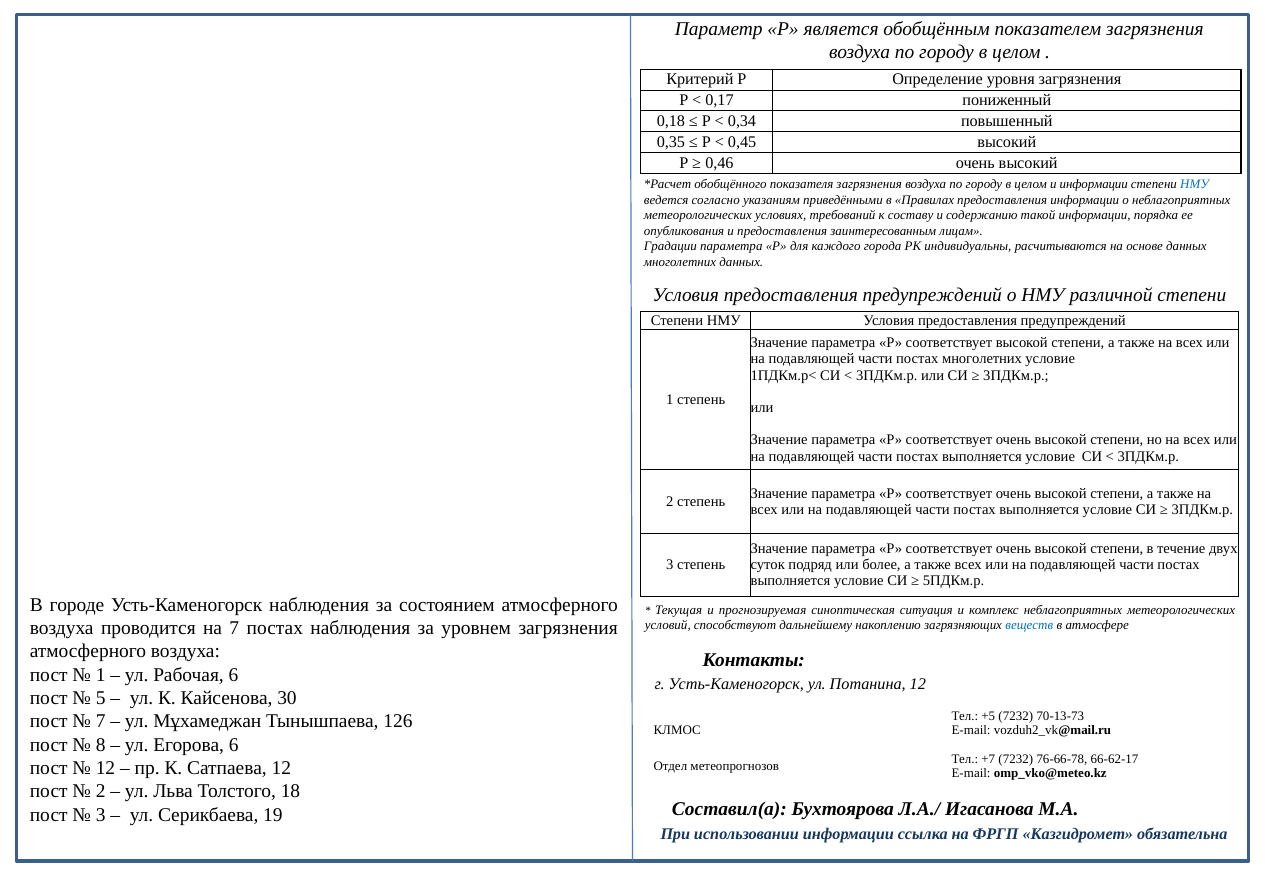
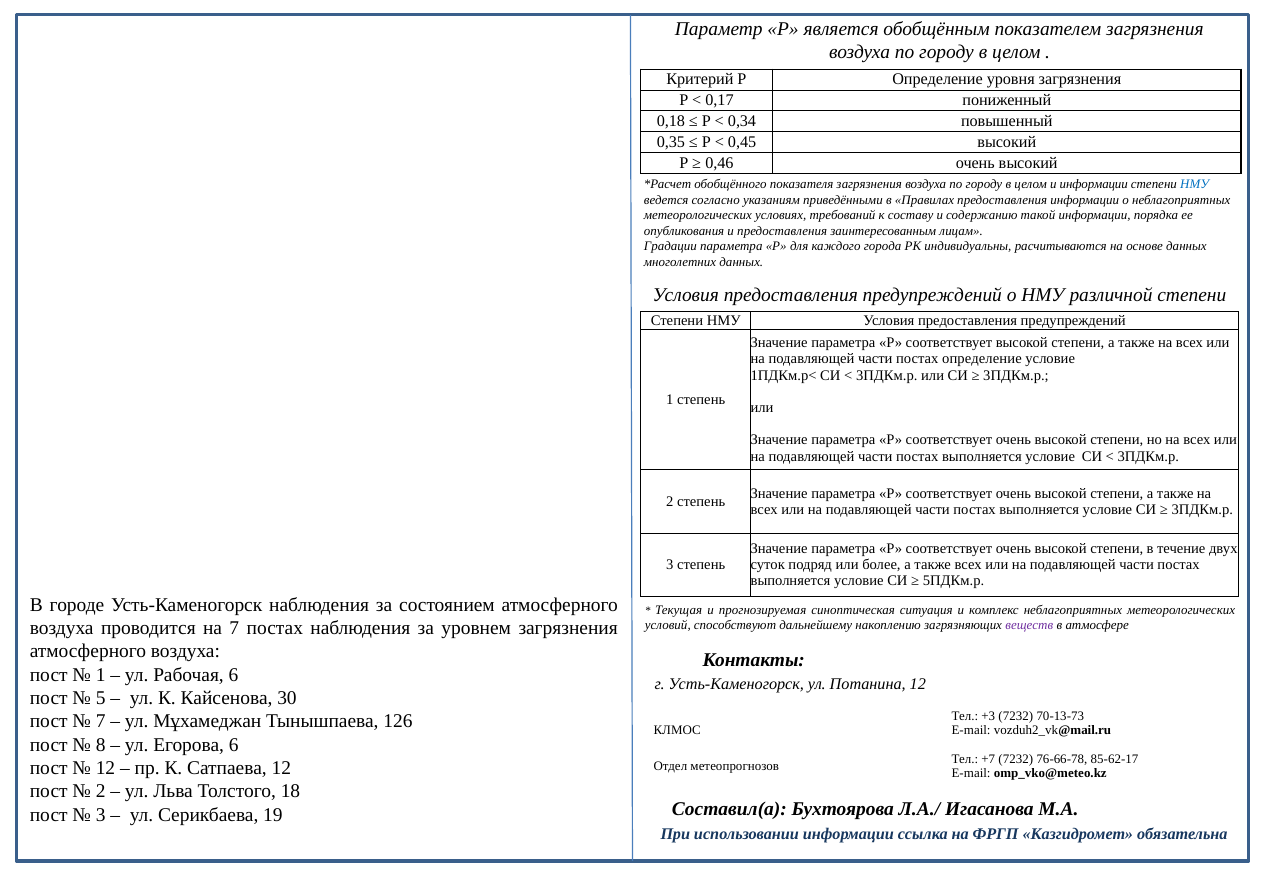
постах многолетних: многолетних -> определение
веществ colour: blue -> purple
+5: +5 -> +3
66-62-17: 66-62-17 -> 85-62-17
